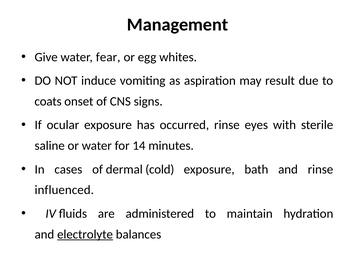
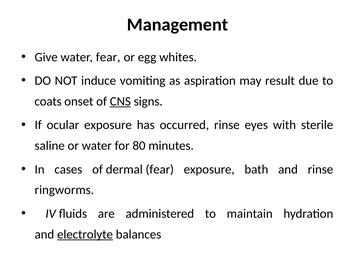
CNS underline: none -> present
14: 14 -> 80
dermal cold: cold -> fear
influenced: influenced -> ringworms
